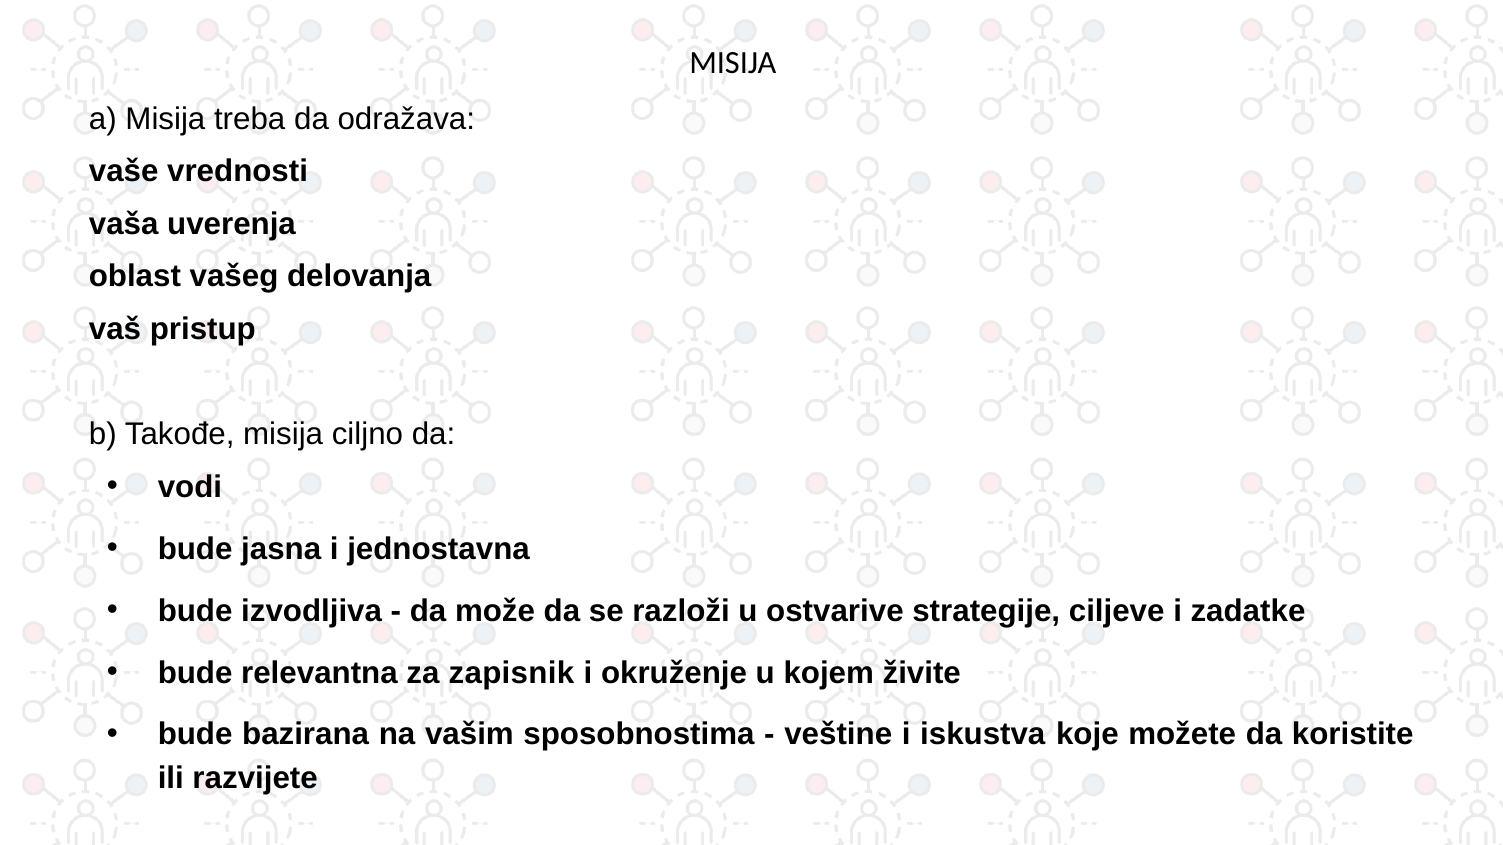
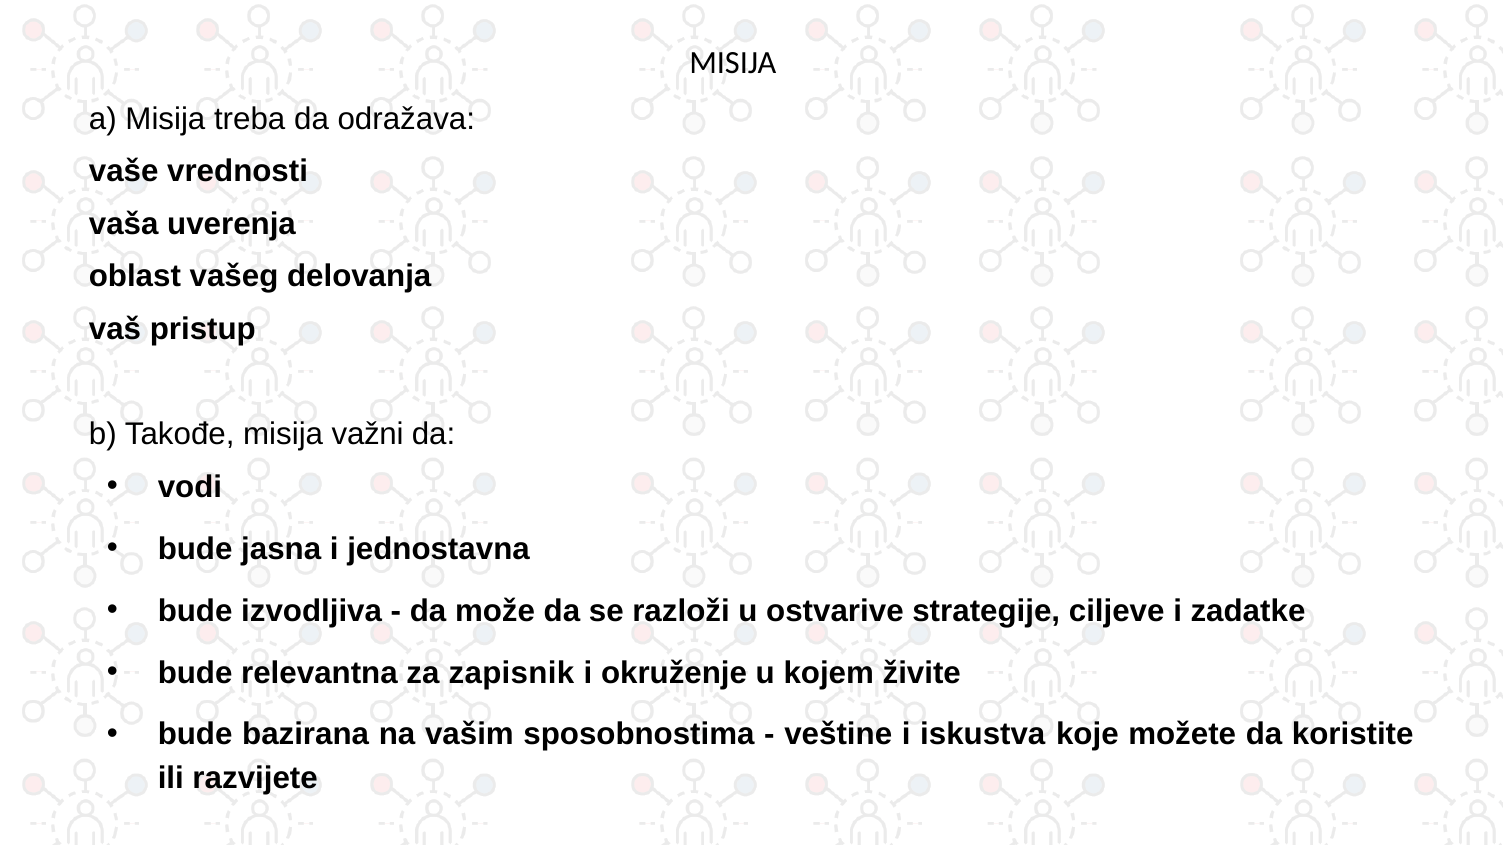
ciljno: ciljno -> važni
